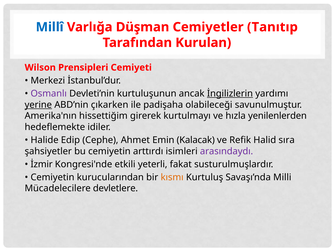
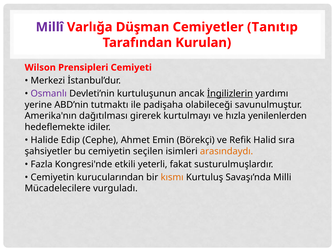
Millî colour: blue -> purple
yerine underline: present -> none
çıkarken: çıkarken -> tutmaktı
hissettiğim: hissettiğim -> dağıtılması
Kalacak: Kalacak -> Börekçi
arttırdı: arttırdı -> seçilen
arasındaydı colour: purple -> orange
İzmir: İzmir -> Fazla
devletlere: devletlere -> vurguladı
